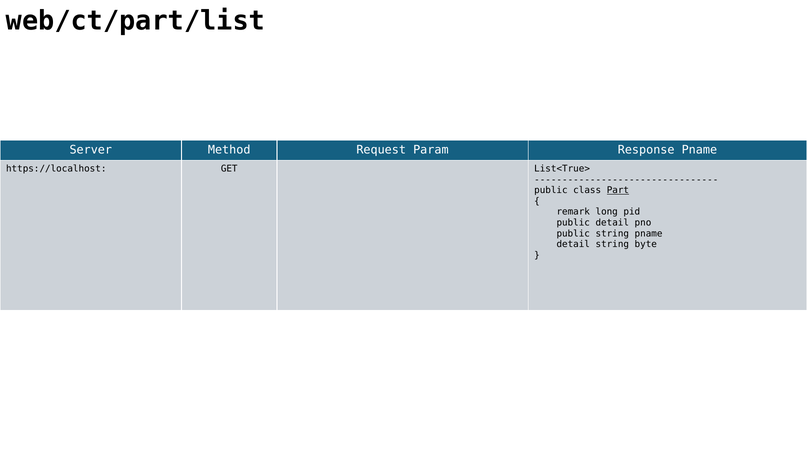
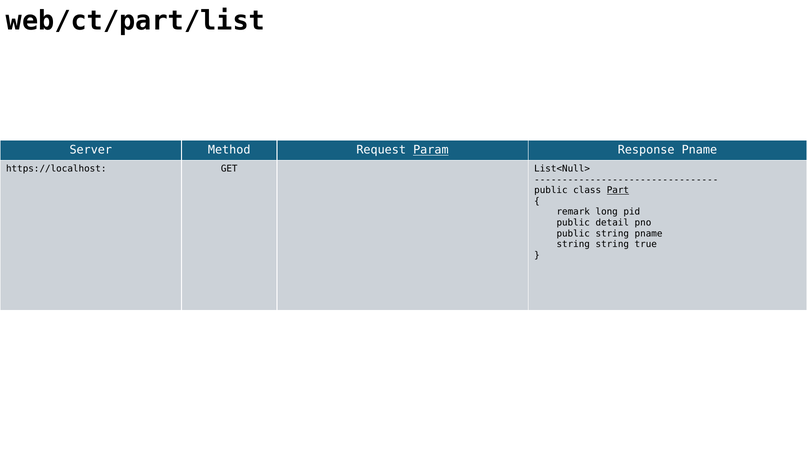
Param underline: none -> present
List<True>: List<True> -> List<Null>
detail at (573, 244): detail -> string
byte: byte -> true
